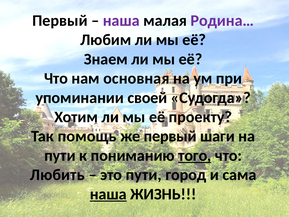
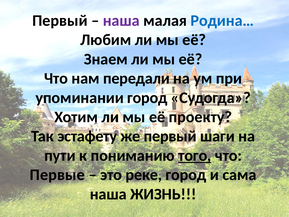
Родина… colour: purple -> blue
основная: основная -> передали
упоминании своей: своей -> город
помощь: помощь -> эстафету
Любить: Любить -> Первые
это пути: пути -> реке
наша at (108, 194) underline: present -> none
